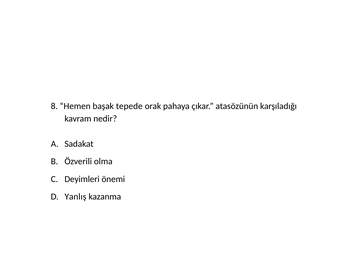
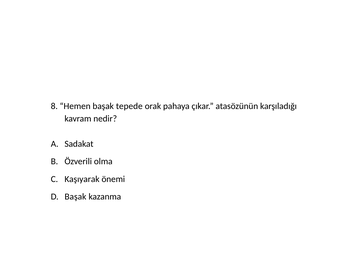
Deyimleri: Deyimleri -> Kaşıyarak
Yanlış at (75, 197): Yanlış -> Başak
